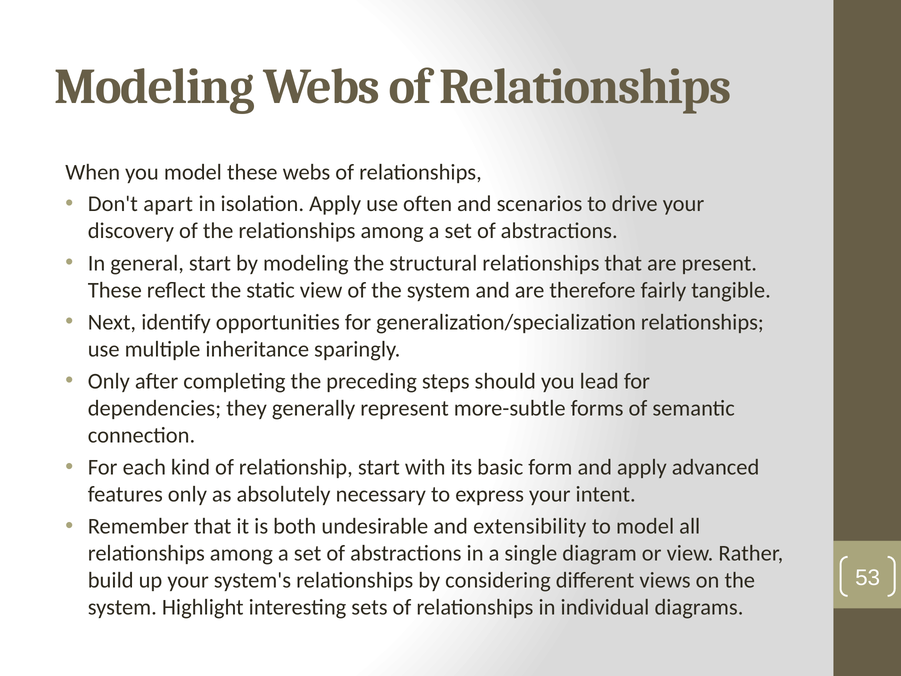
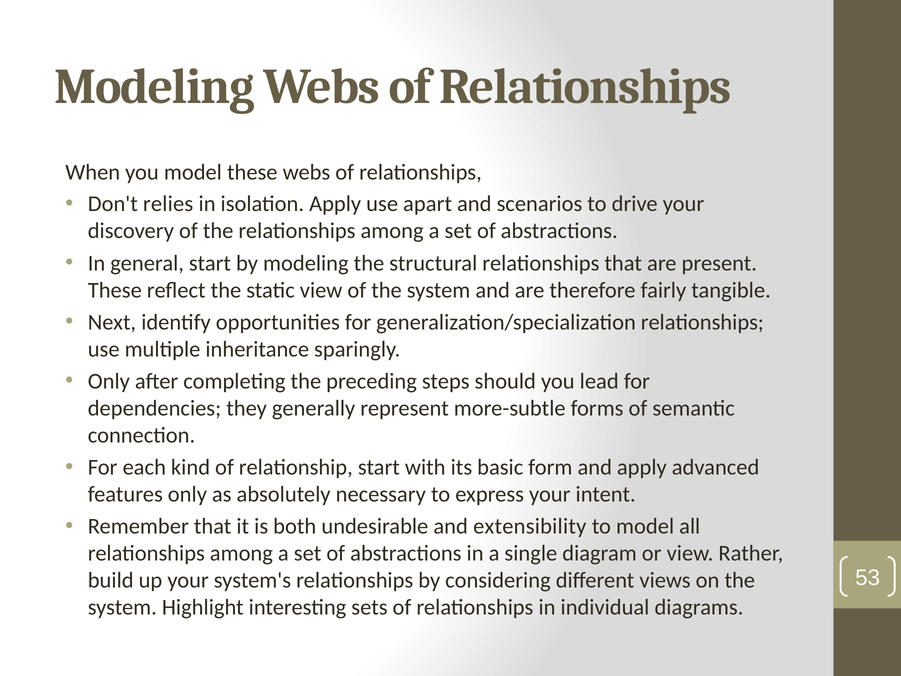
apart: apart -> relies
often: often -> apart
